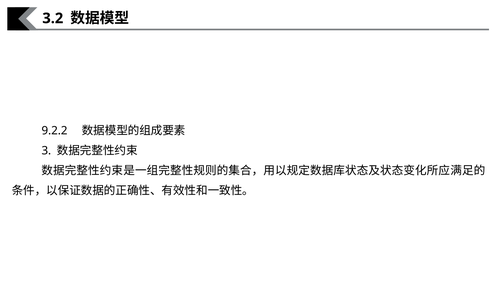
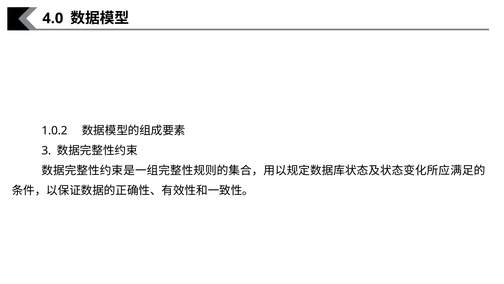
3.2: 3.2 -> 4.0
9.2.2: 9.2.2 -> 1.0.2
